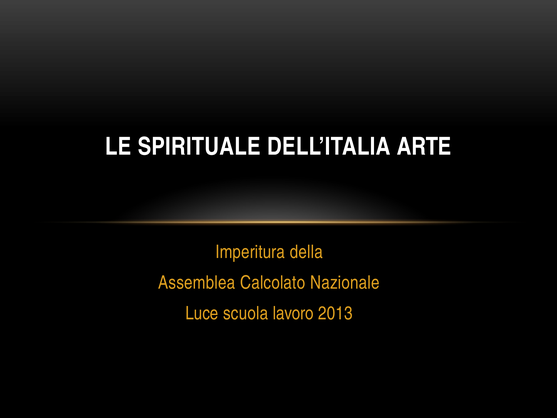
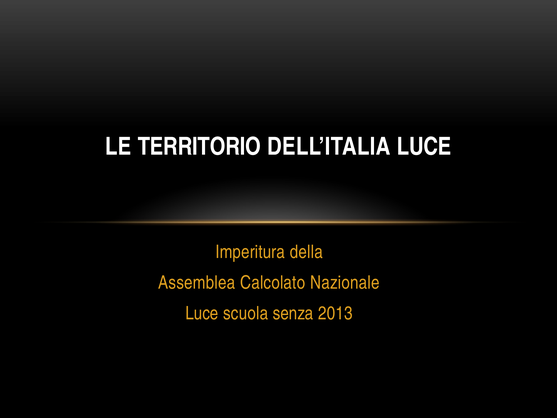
SPIRITUALE: SPIRITUALE -> TERRITORIO
DELL’ITALIA ARTE: ARTE -> LUCE
lavoro: lavoro -> senza
